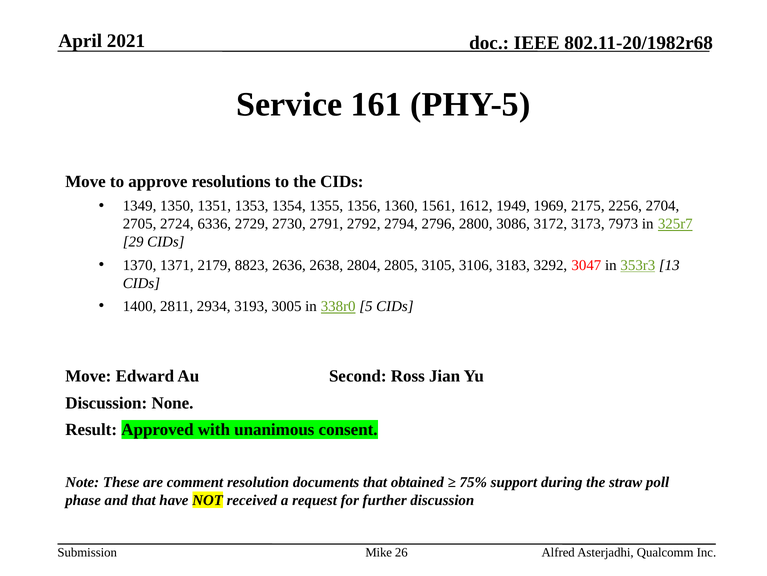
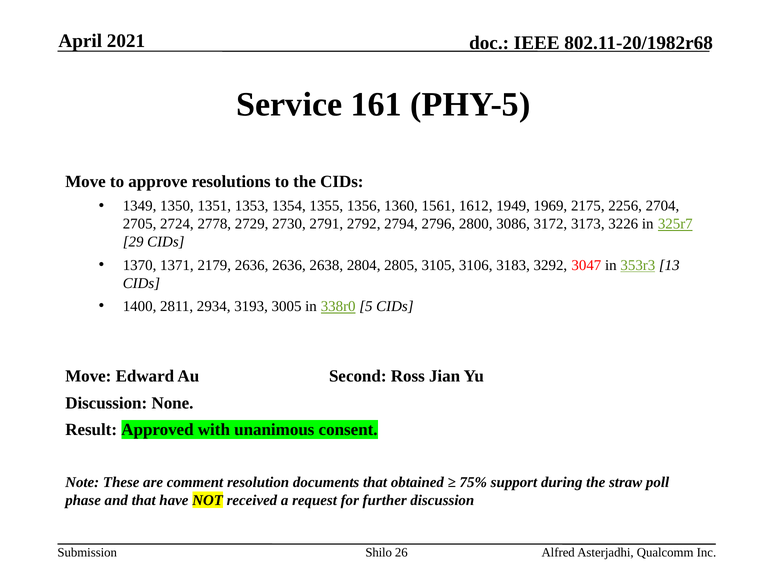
6336: 6336 -> 2778
7973: 7973 -> 3226
2179 8823: 8823 -> 2636
Mike: Mike -> Shilo
